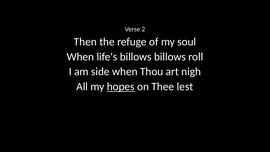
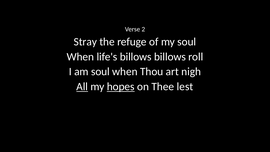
Then: Then -> Stray
am side: side -> soul
All underline: none -> present
